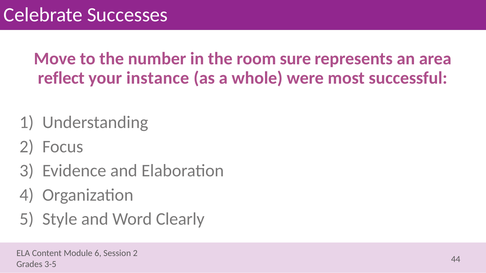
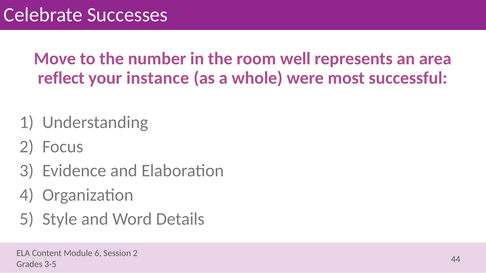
sure: sure -> well
Clearly: Clearly -> Details
